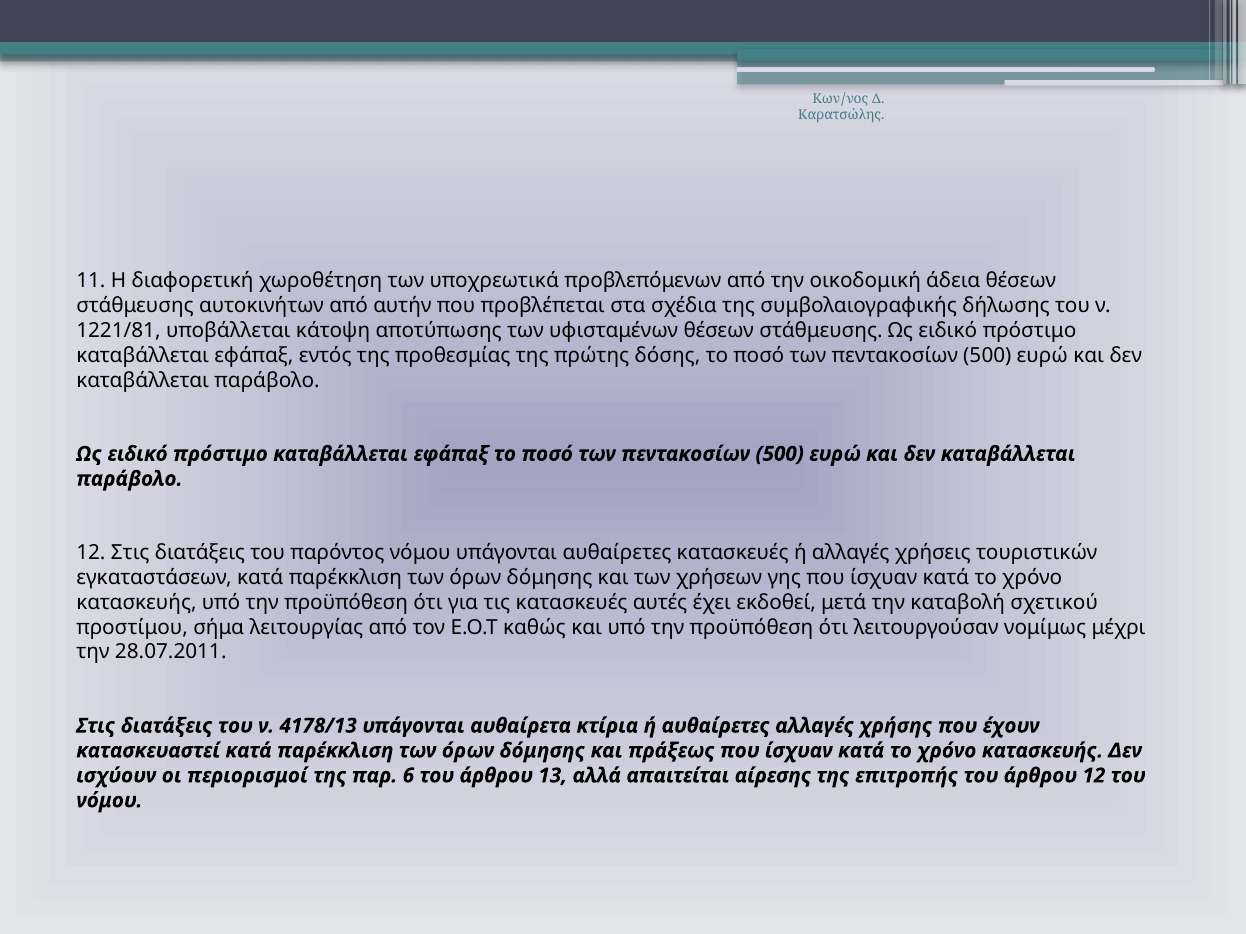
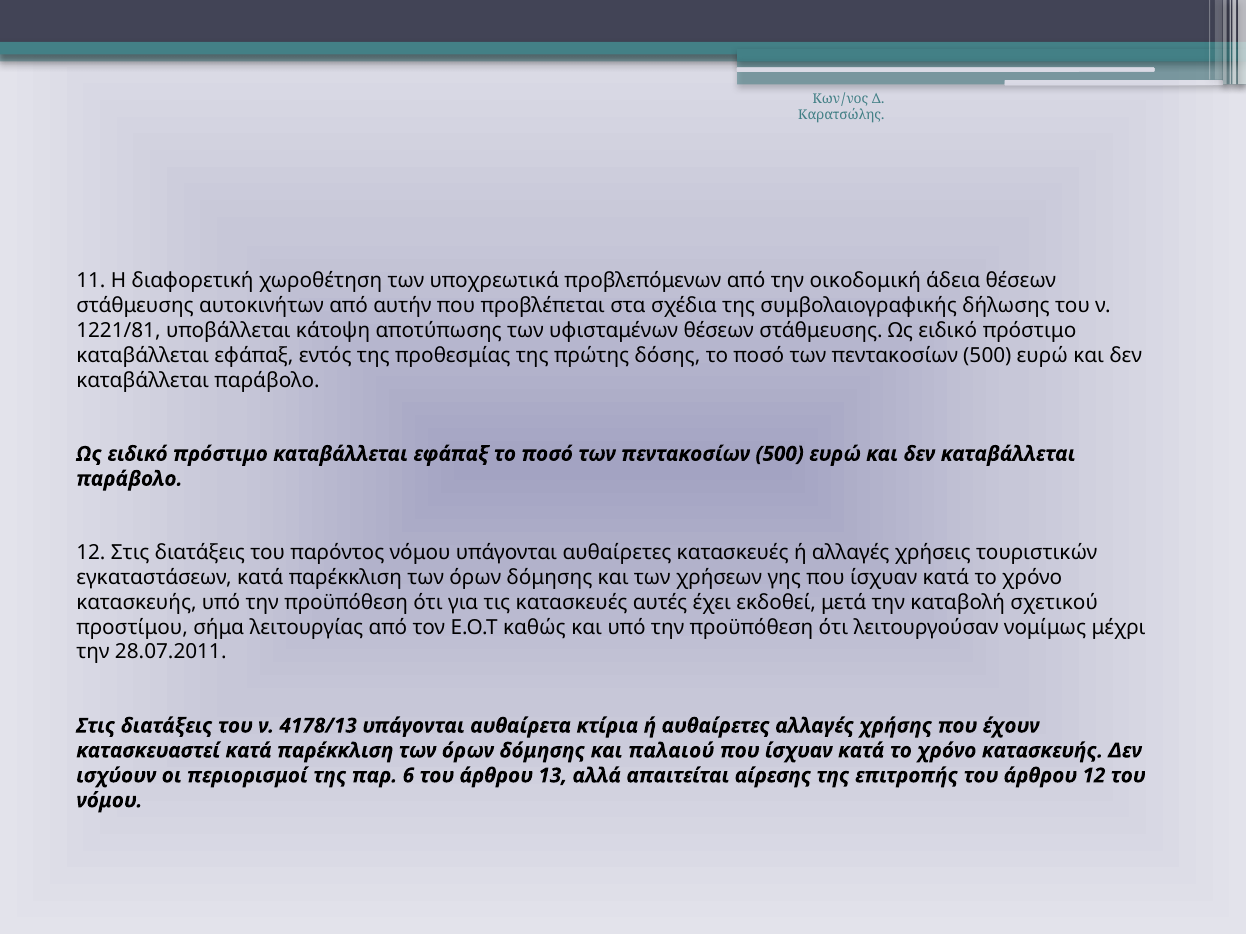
πράξεως: πράξεως -> παλαιού
